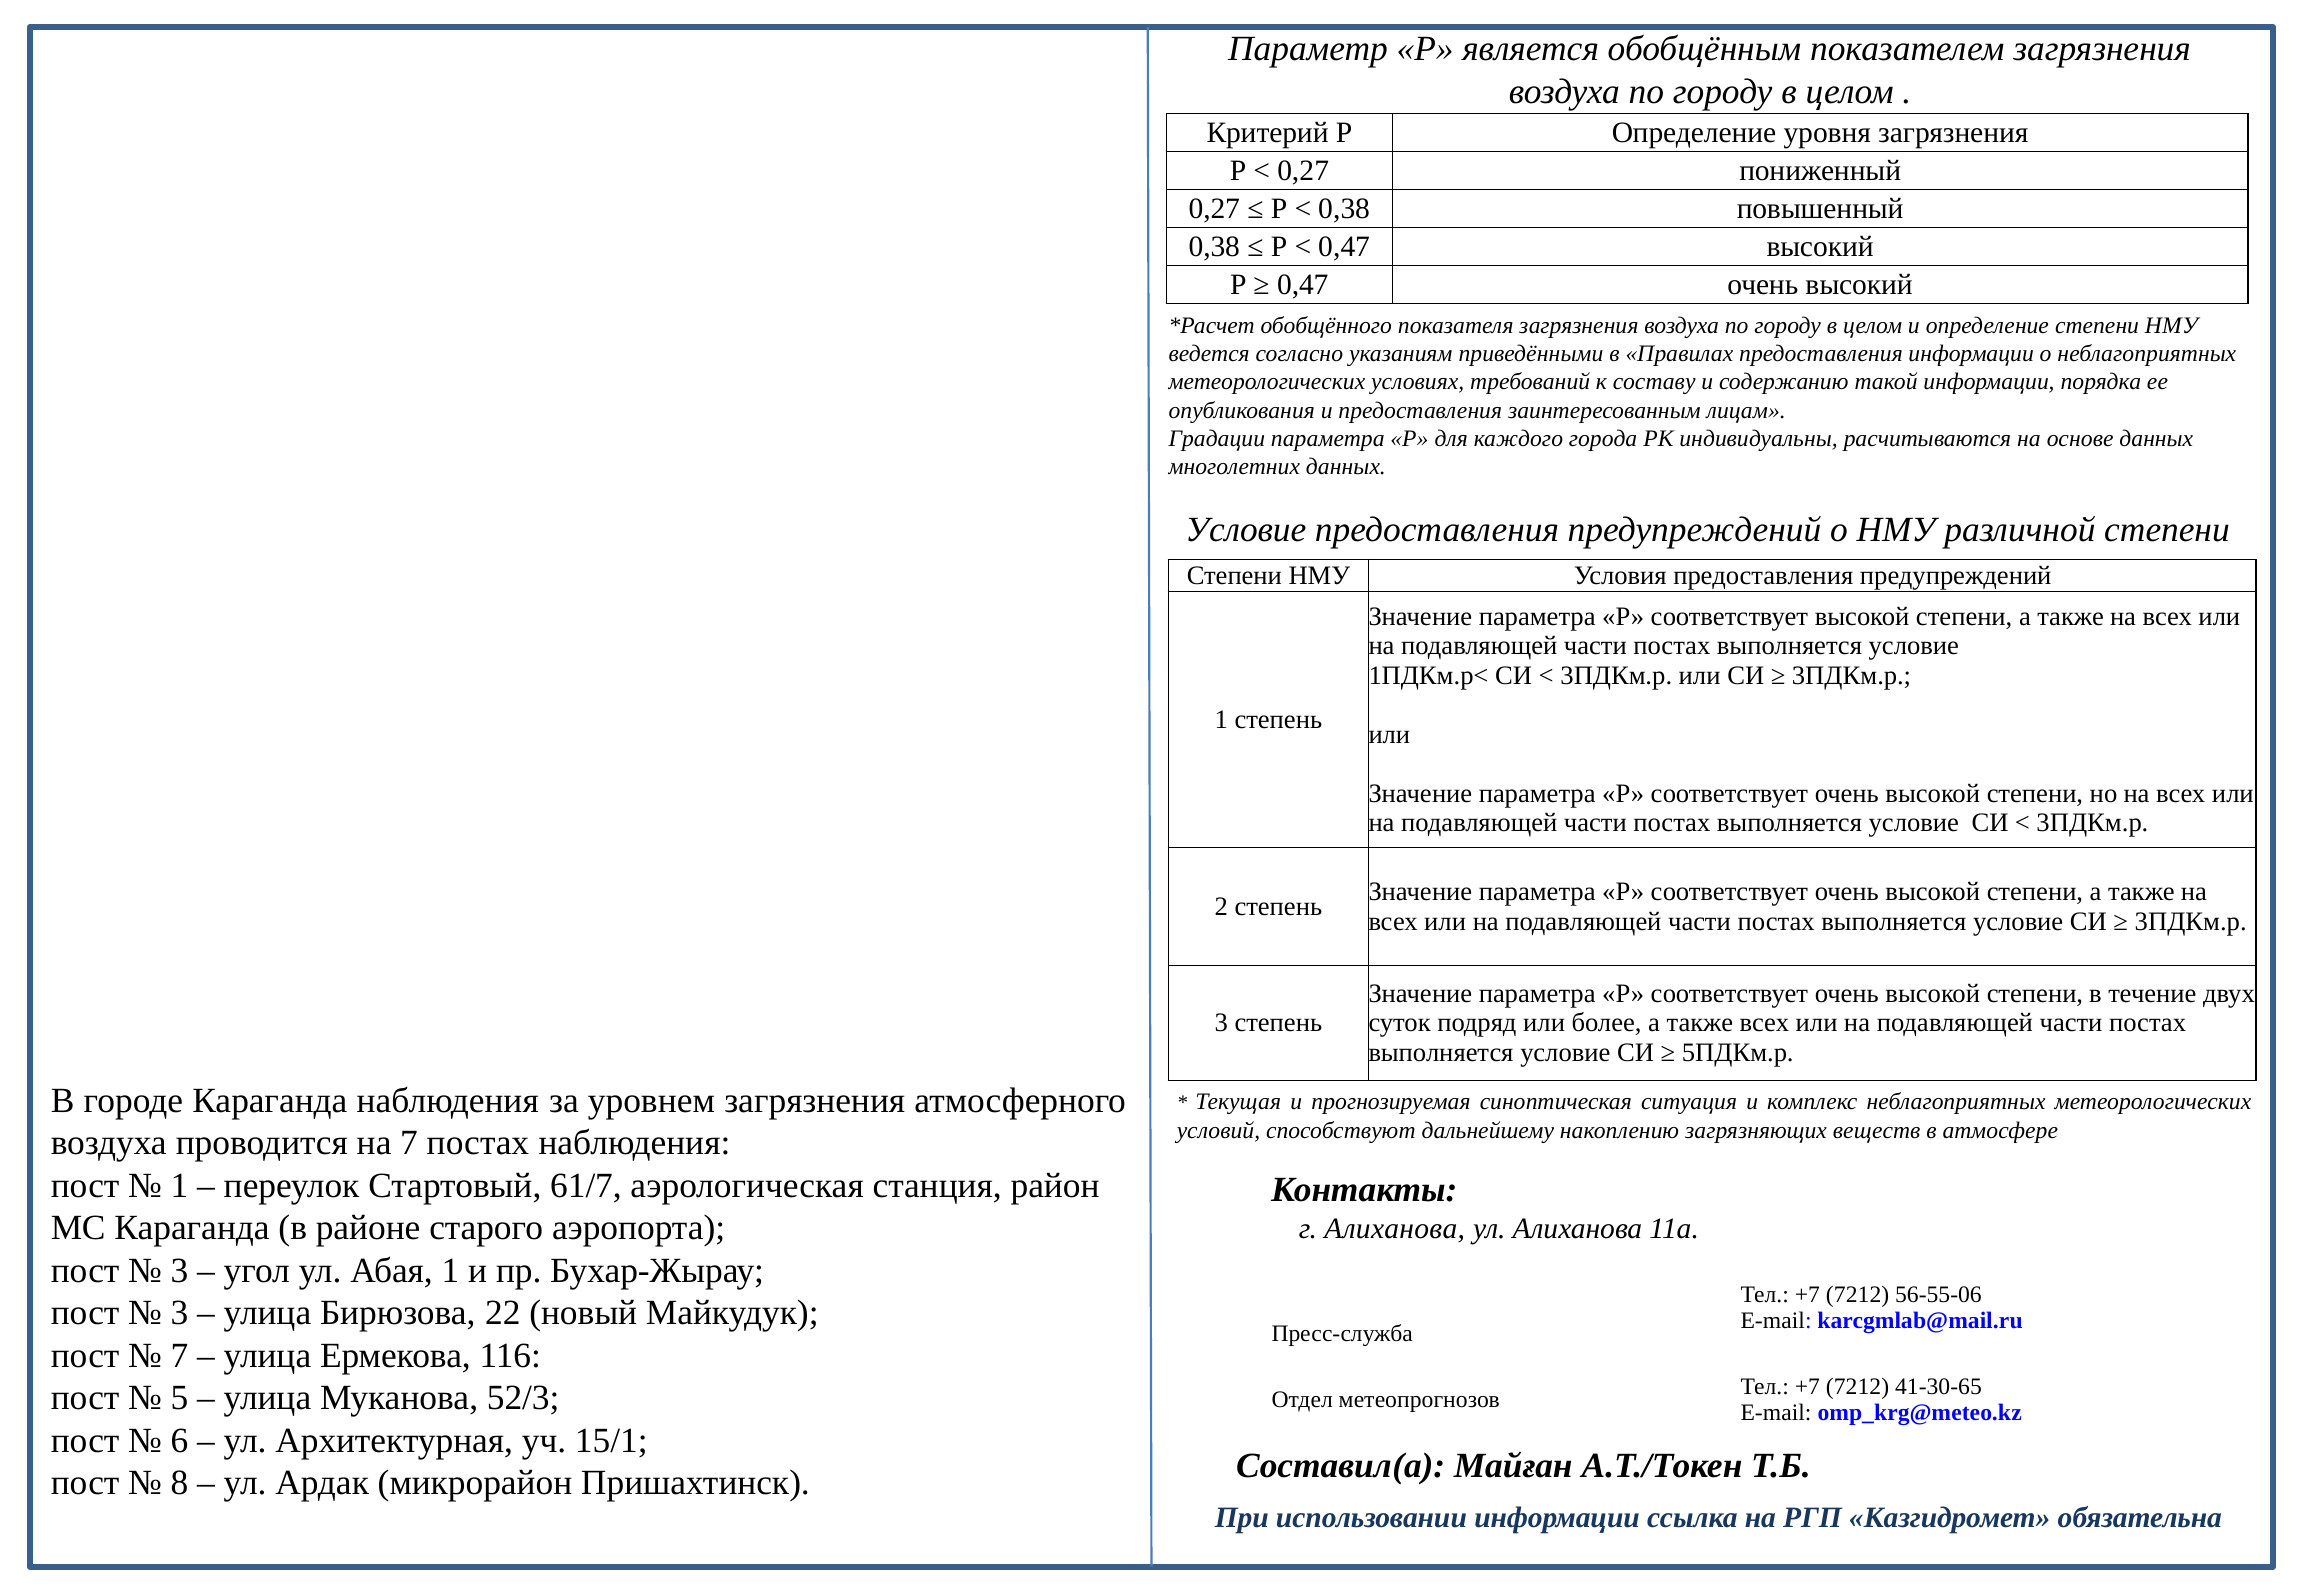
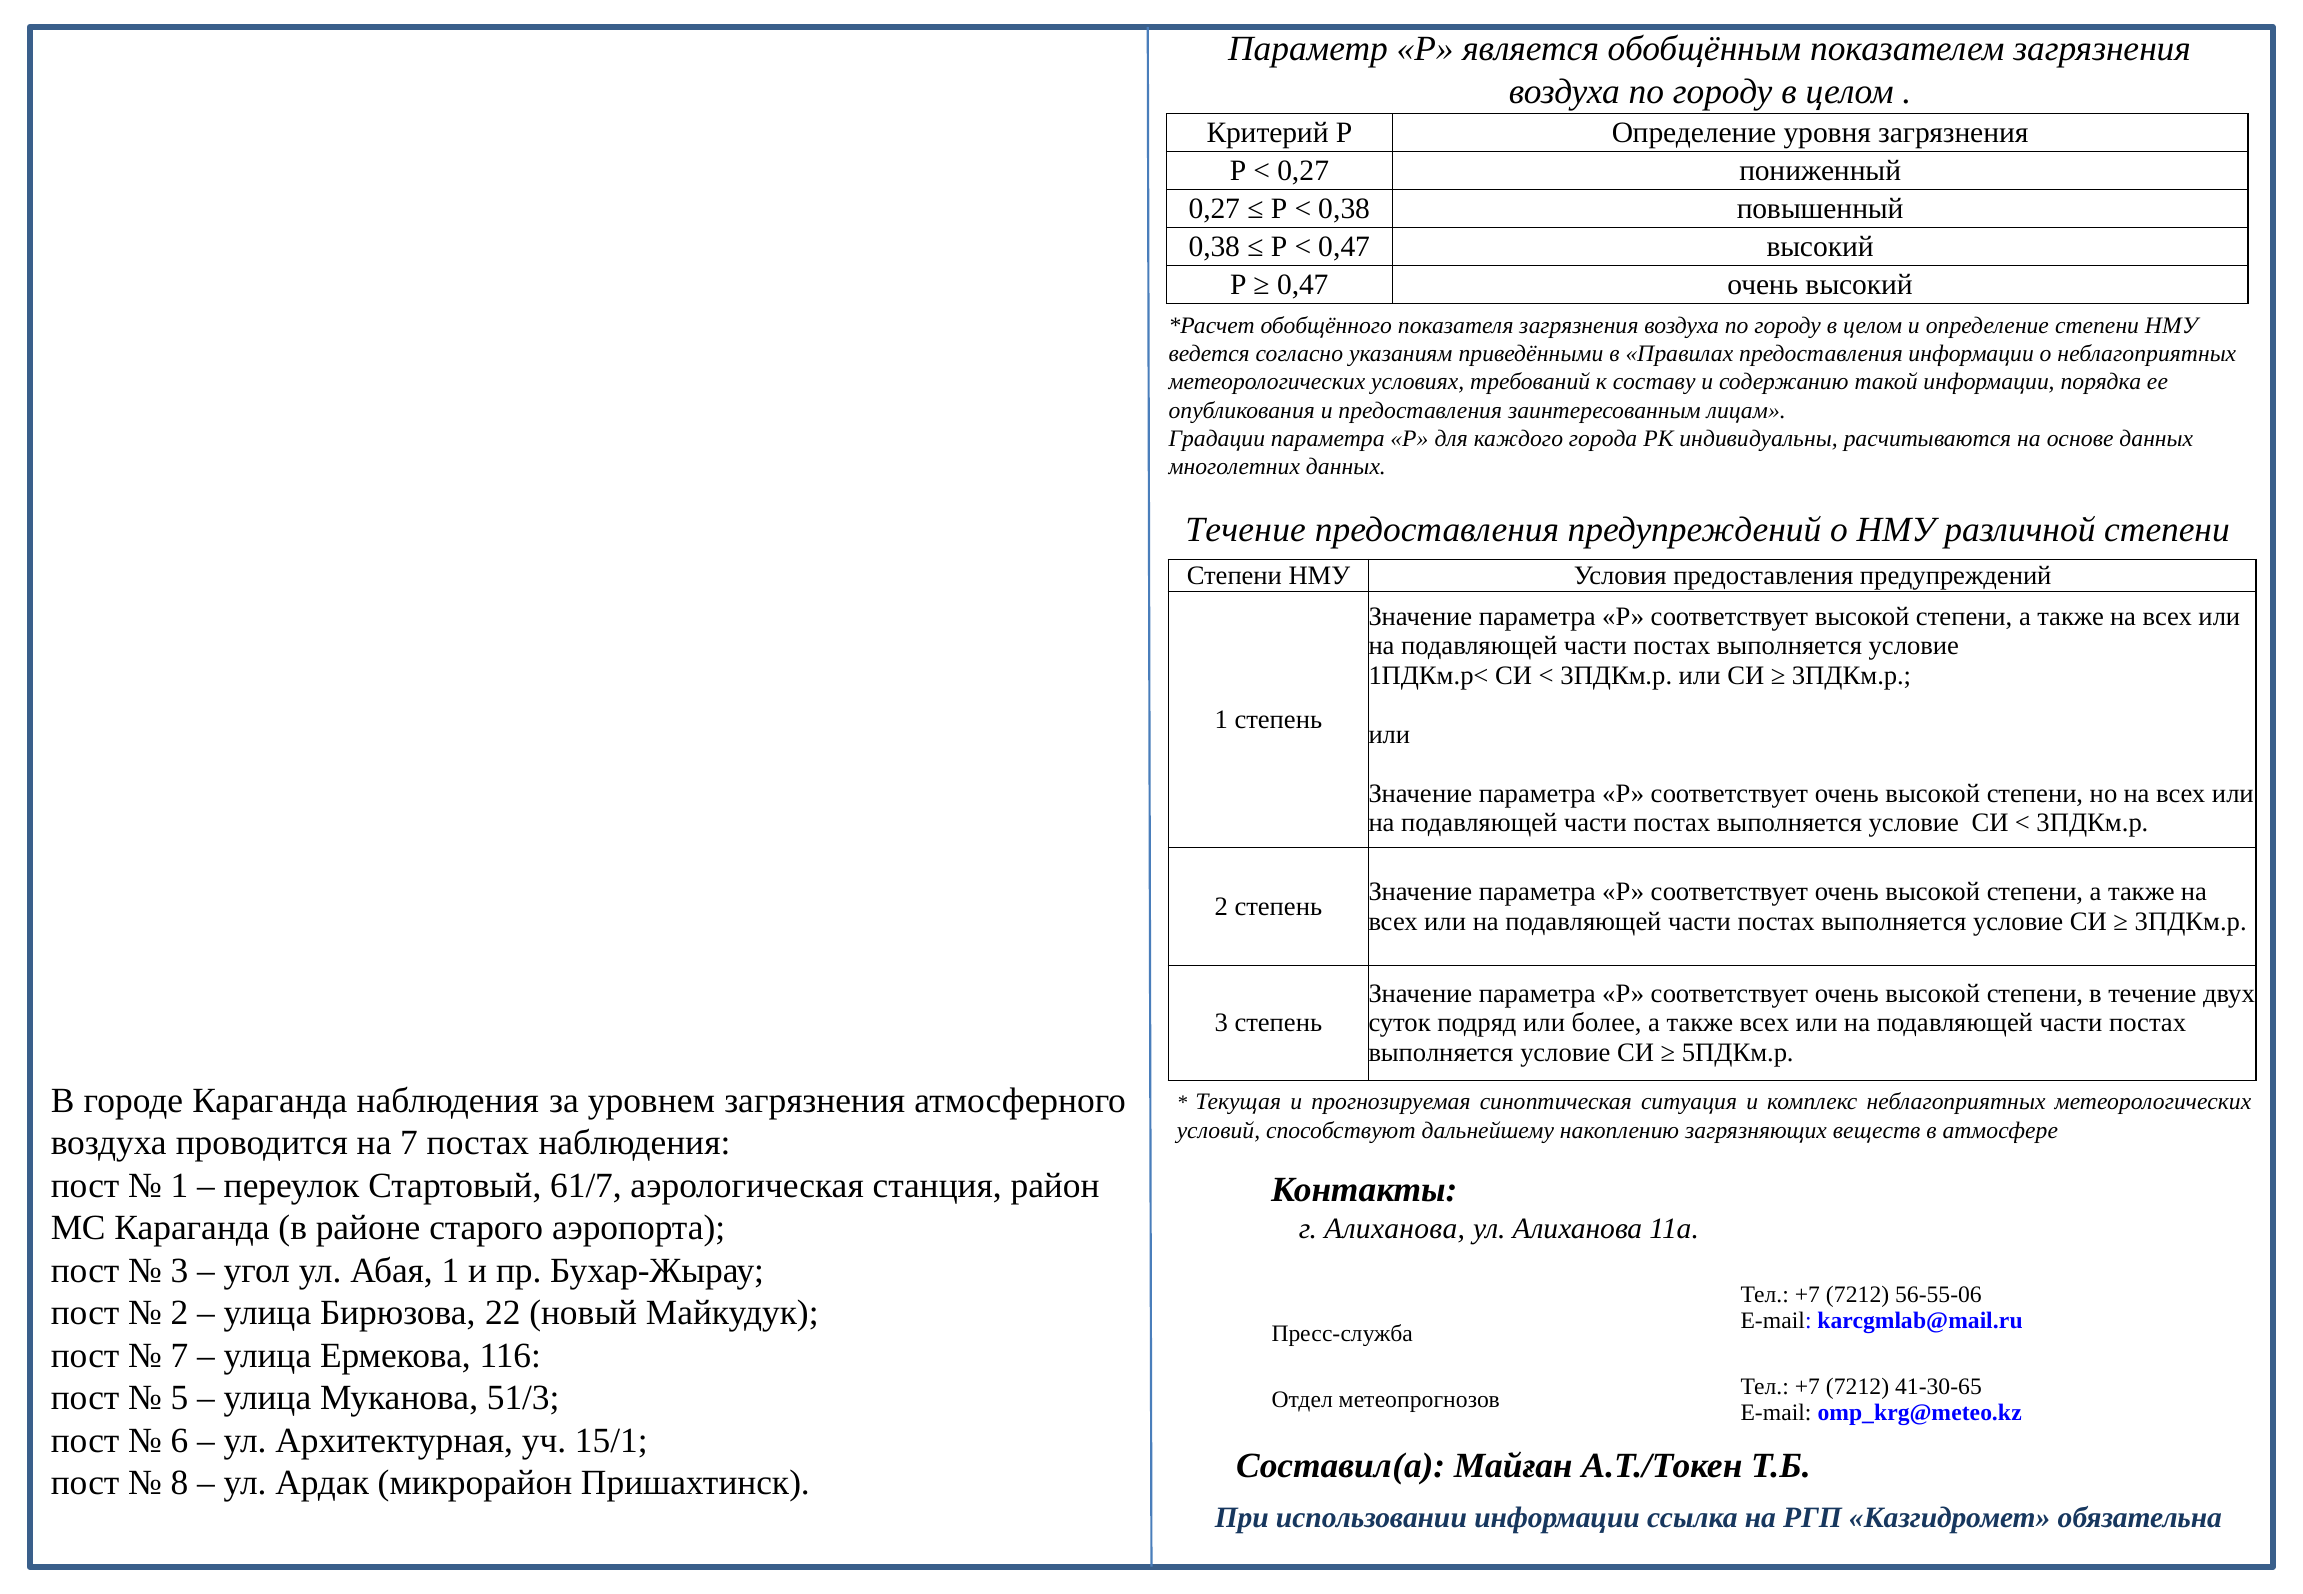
Условие at (1246, 530): Условие -> Течение
3 at (180, 1313): 3 -> 2
52/3: 52/3 -> 51/3
